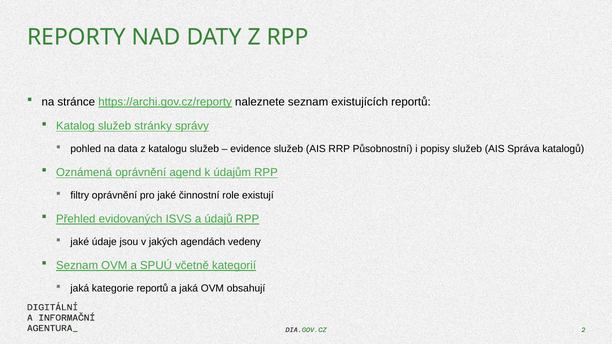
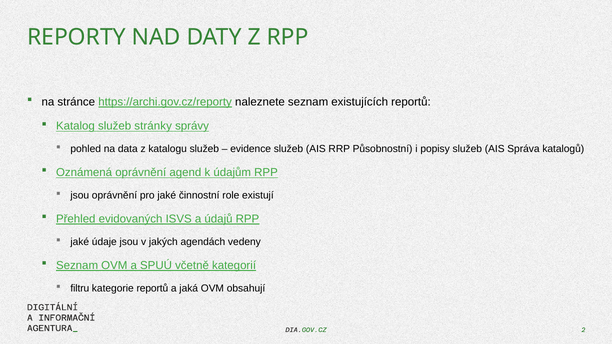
filtry at (80, 196): filtry -> jsou
jaká at (80, 289): jaká -> filtru
